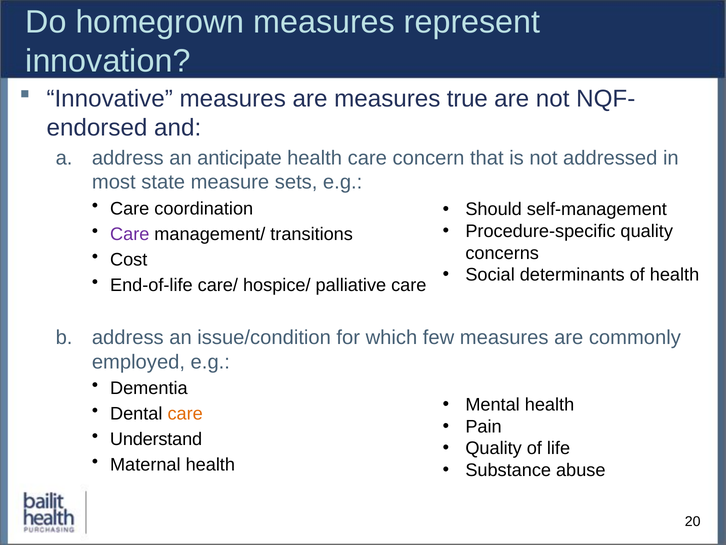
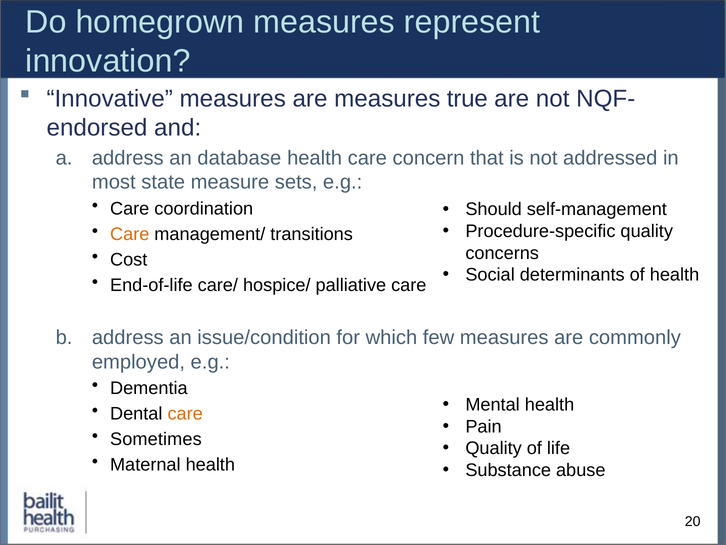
anticipate: anticipate -> database
Care at (130, 234) colour: purple -> orange
Understand: Understand -> Sometimes
